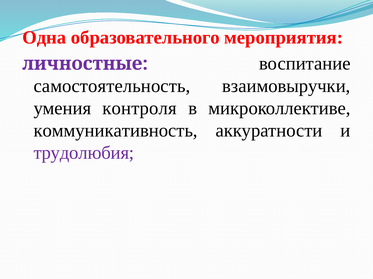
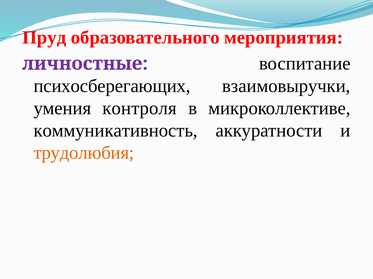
Одна: Одна -> Пруд
самостоятельность: самостоятельность -> психосберегающих
трудолюбия colour: purple -> orange
